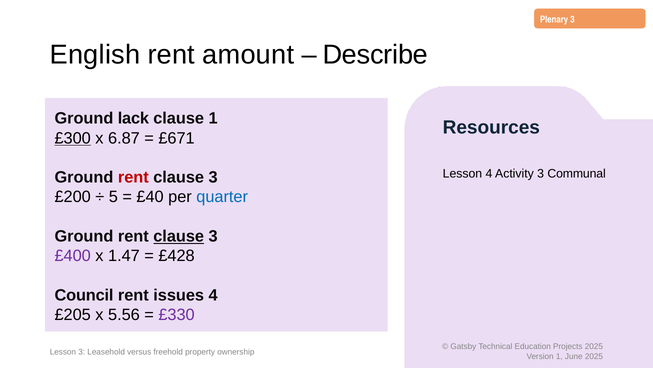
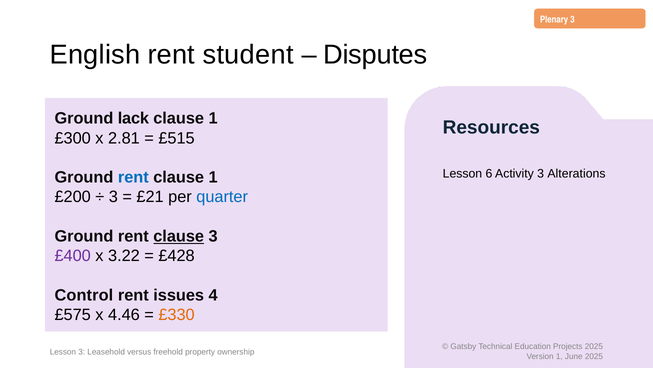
amount: amount -> student
Describe: Describe -> Disputes
£300 underline: present -> none
6.87: 6.87 -> 2.81
£671: £671 -> £515
Lesson 4: 4 -> 6
Communal: Communal -> Alterations
rent at (133, 177) colour: red -> blue
3 at (213, 177): 3 -> 1
5 at (113, 197): 5 -> 3
£40: £40 -> £21
1.47: 1.47 -> 3.22
Council: Council -> Control
£205: £205 -> £575
5.56: 5.56 -> 4.46
£330 colour: purple -> orange
